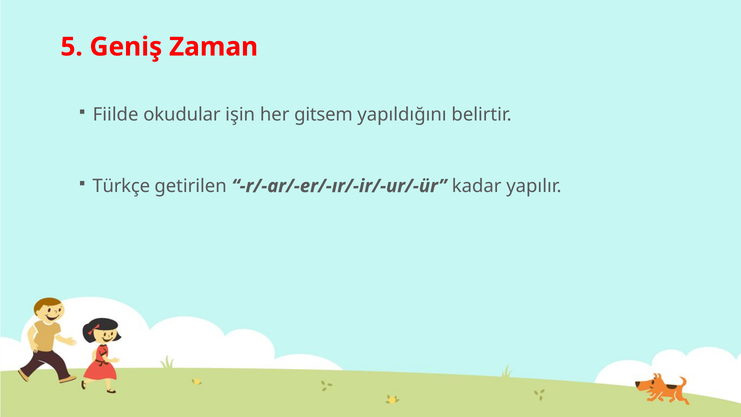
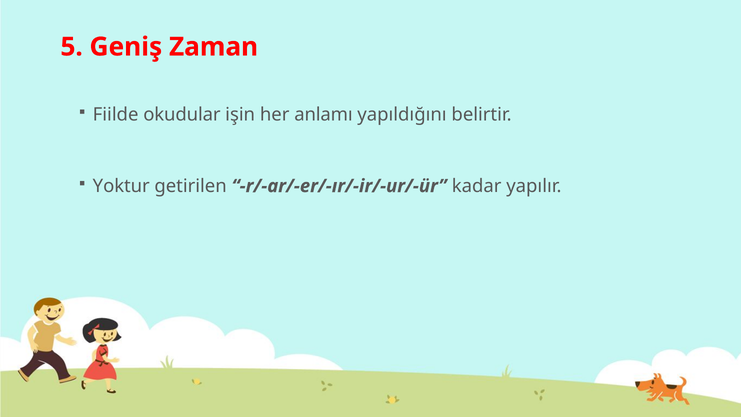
gitsem: gitsem -> anlamı
Türkçe: Türkçe -> Yoktur
